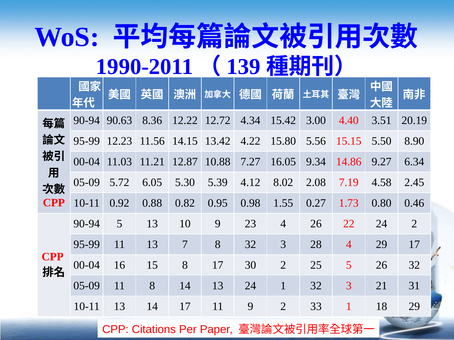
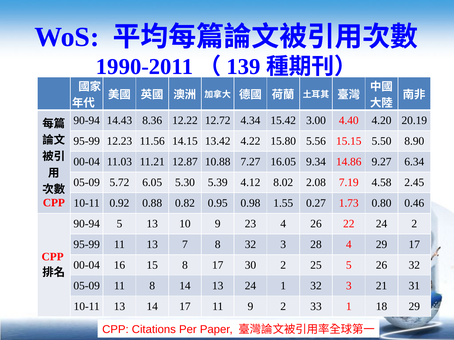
90.63: 90.63 -> 14.43
3.51: 3.51 -> 4.20
